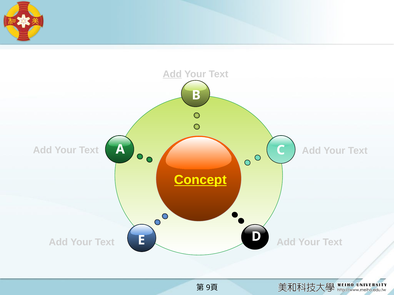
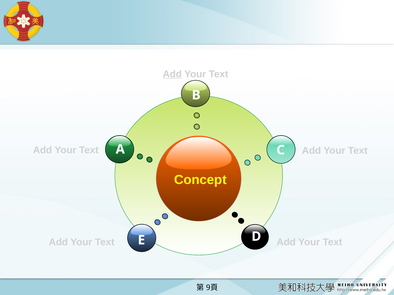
Concept underline: present -> none
